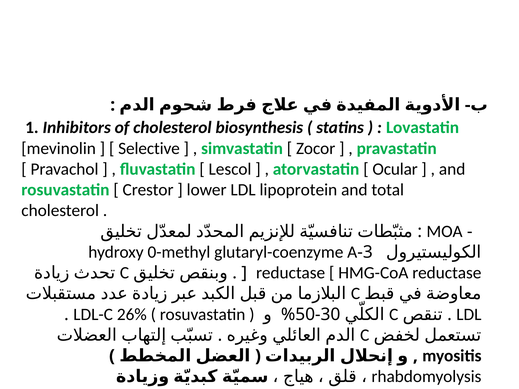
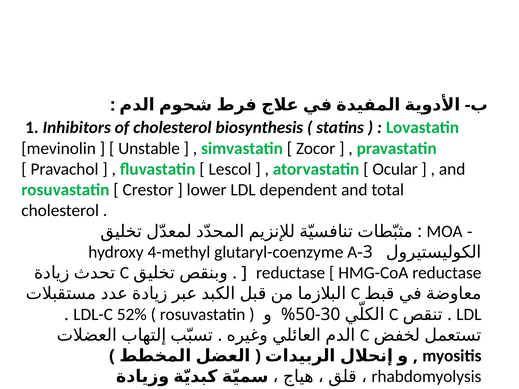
Selective: Selective -> Unstable
lipoprotein: lipoprotein -> dependent
0-methyl: 0-methyl -> 4-methyl
26%: 26% -> 52%
